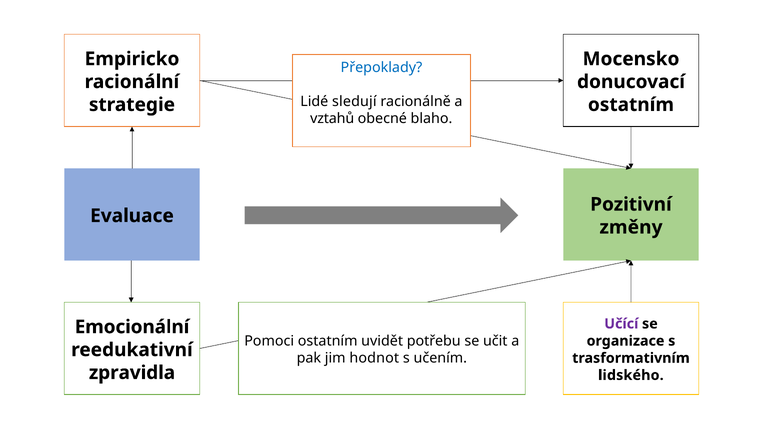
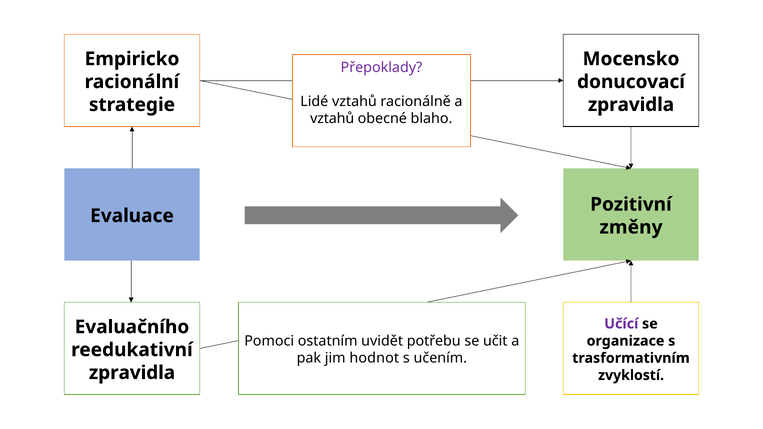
Přepoklady colour: blue -> purple
Lidé sledují: sledují -> vztahů
ostatním at (631, 105): ostatním -> zpravidla
Emocionální: Emocionální -> Evaluačního
lidského: lidského -> zvyklostí
